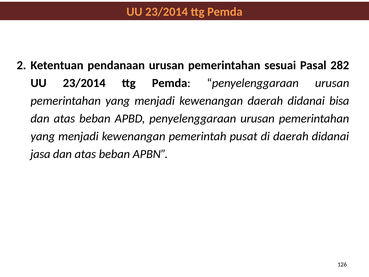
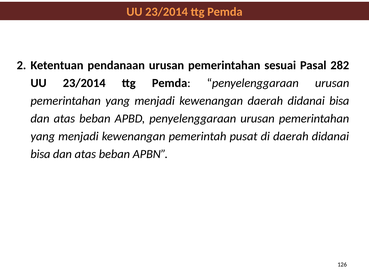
jasa at (40, 154): jasa -> bisa
